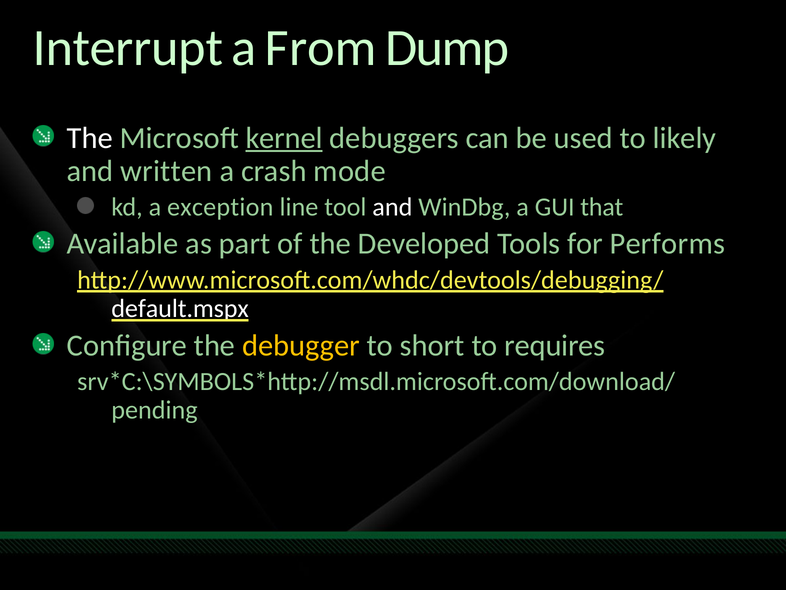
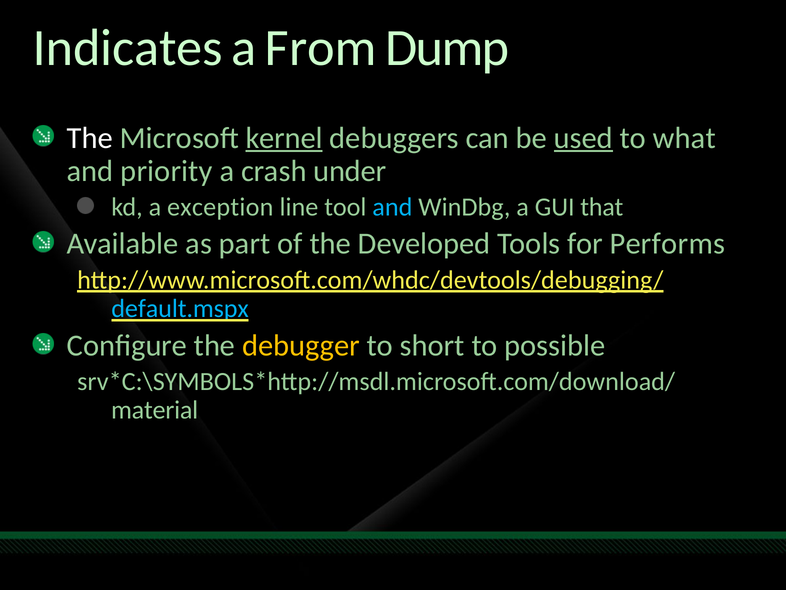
Interrupt: Interrupt -> Indicates
used underline: none -> present
likely: likely -> what
written: written -> priority
mode: mode -> under
and at (392, 207) colour: white -> light blue
default.mspx colour: white -> light blue
requires: requires -> possible
pending: pending -> material
